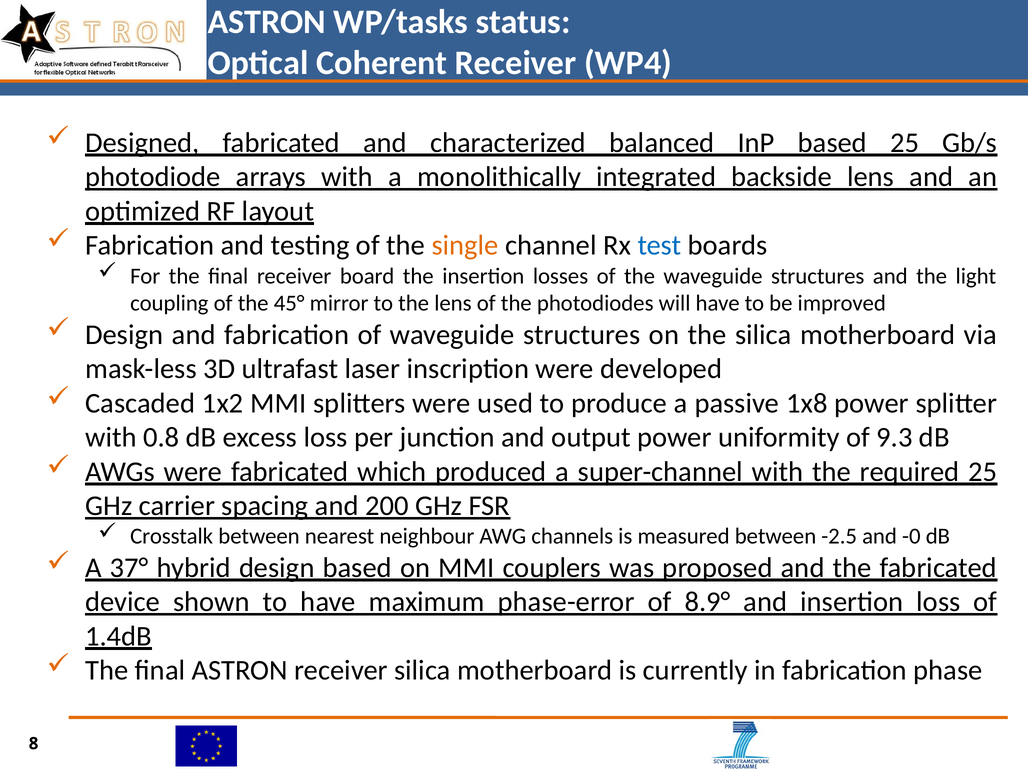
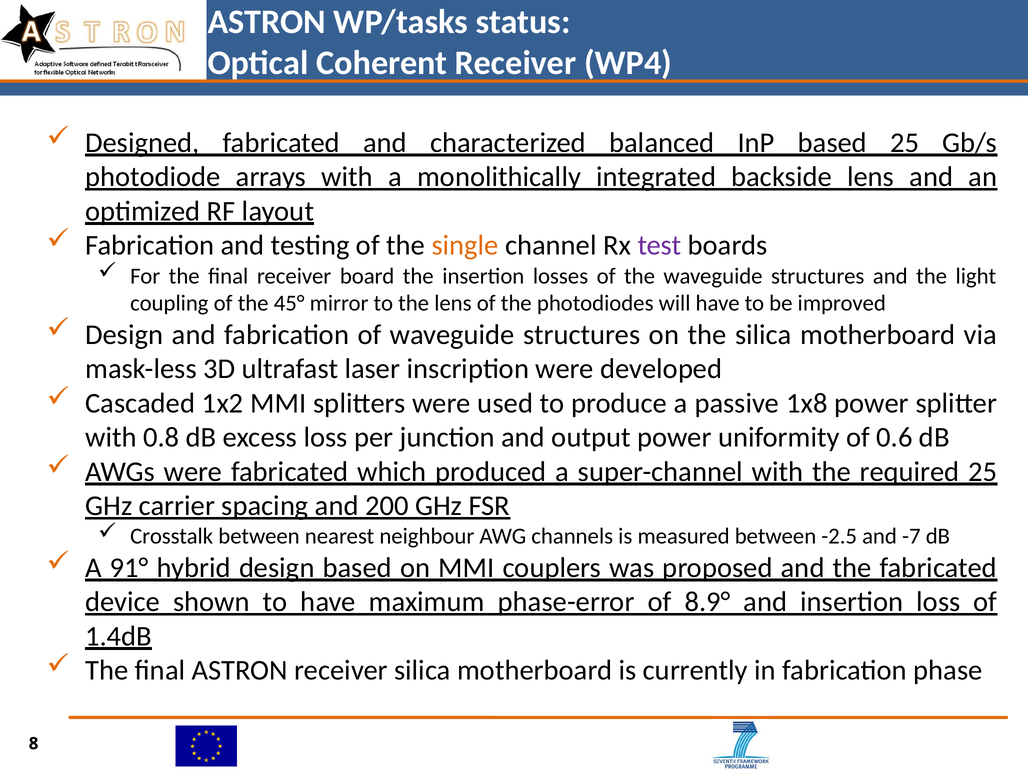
test colour: blue -> purple
9.3: 9.3 -> 0.6
-0: -0 -> -7
37°: 37° -> 91°
